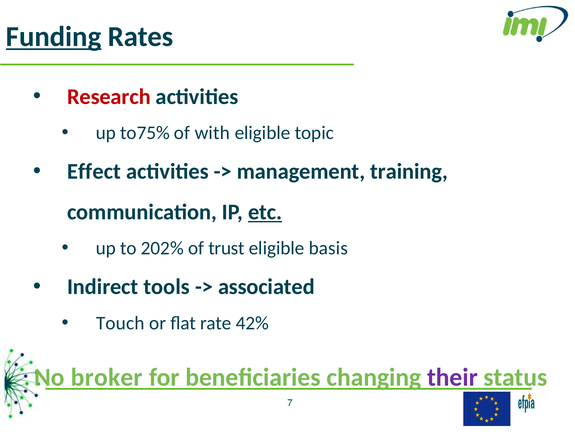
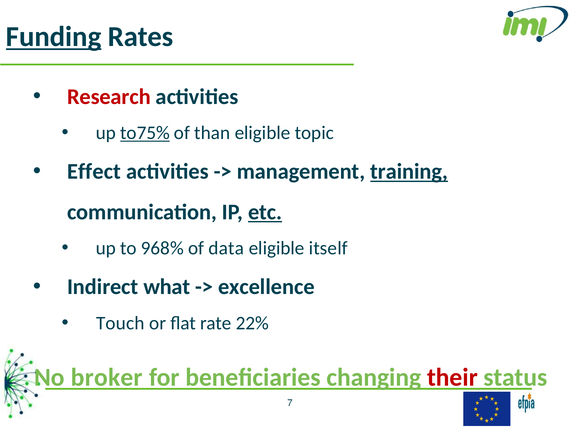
to75% underline: none -> present
with: with -> than
training underline: none -> present
202%: 202% -> 968%
trust: trust -> data
basis: basis -> itself
tools: tools -> what
associated: associated -> excellence
42%: 42% -> 22%
their colour: purple -> red
